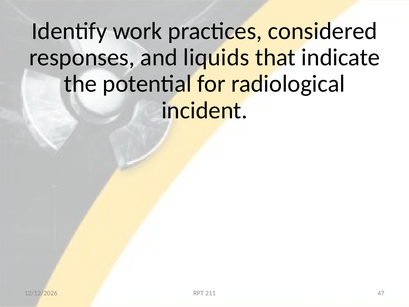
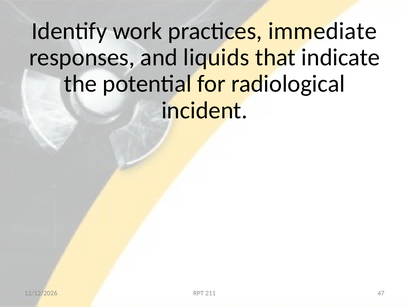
considered: considered -> immediate
